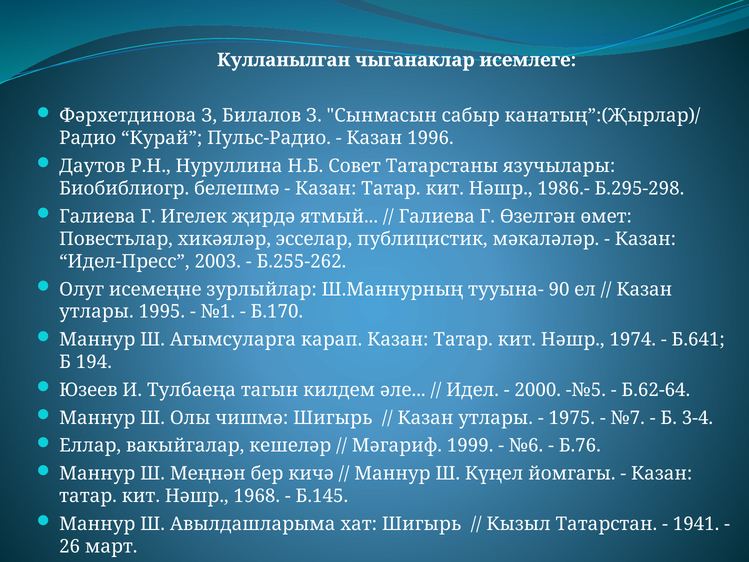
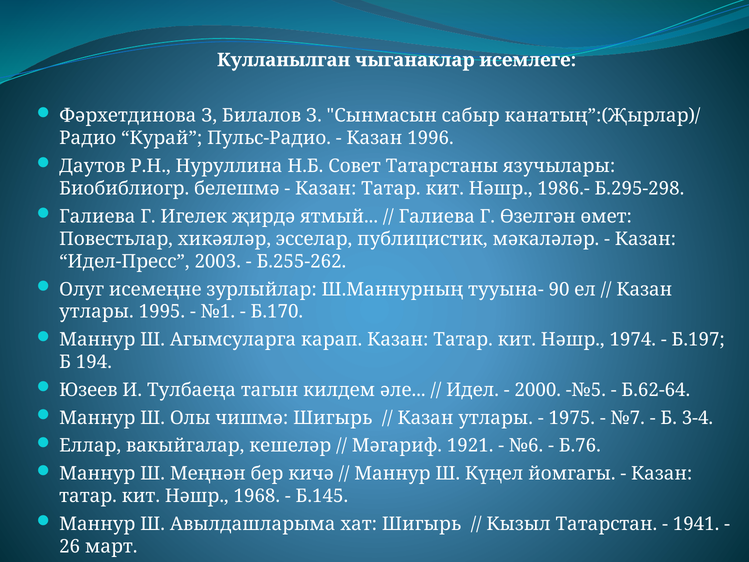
Б.641: Б.641 -> Б.197
1999: 1999 -> 1921
